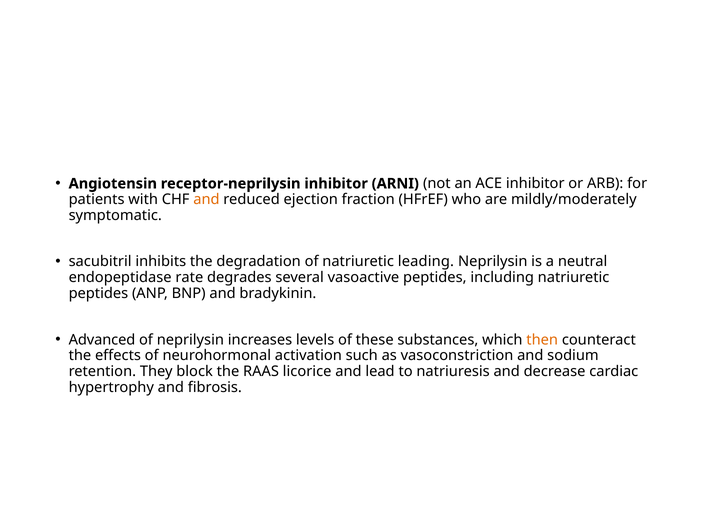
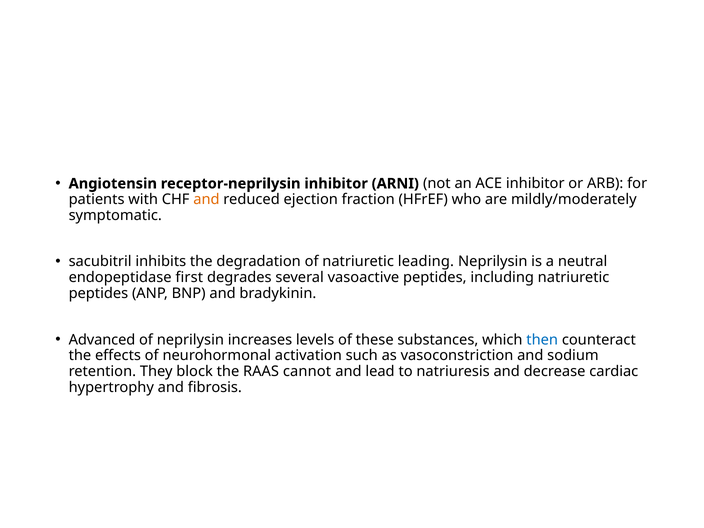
rate: rate -> first
then colour: orange -> blue
licorice: licorice -> cannot
